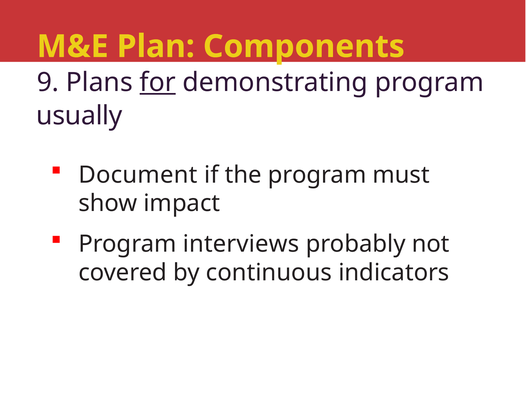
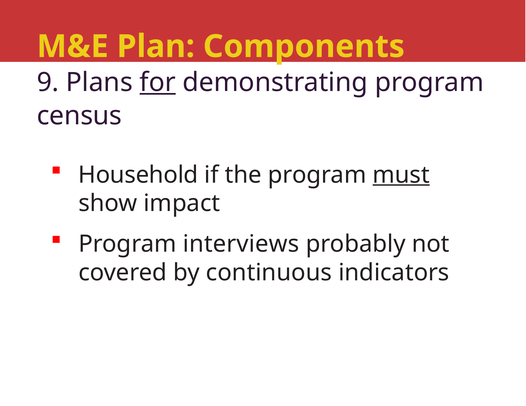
usually: usually -> census
Document: Document -> Household
must underline: none -> present
